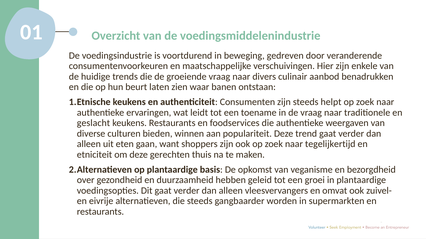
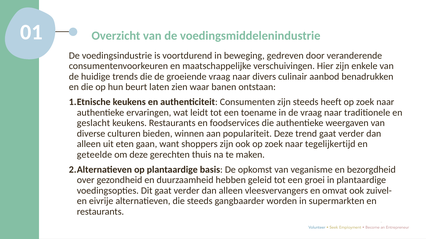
helpt: helpt -> heeft
etniciteit: etniciteit -> geteelde
